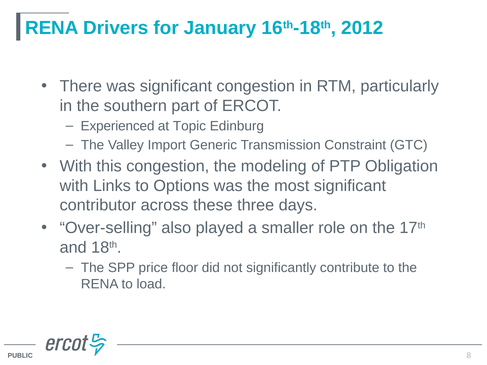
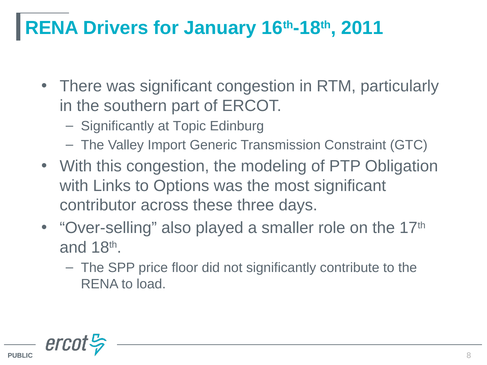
2012: 2012 -> 2011
Experienced at (118, 126): Experienced -> Significantly
